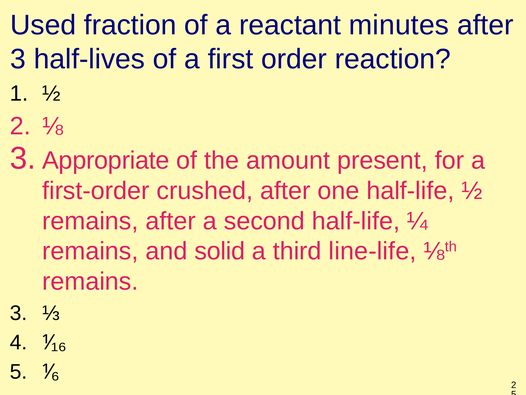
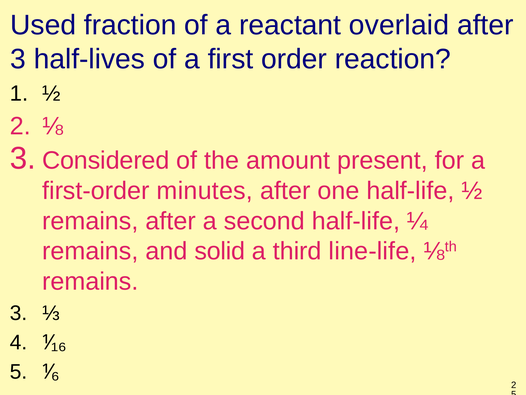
minutes: minutes -> overlaid
Appropriate: Appropriate -> Considered
crushed: crushed -> minutes
